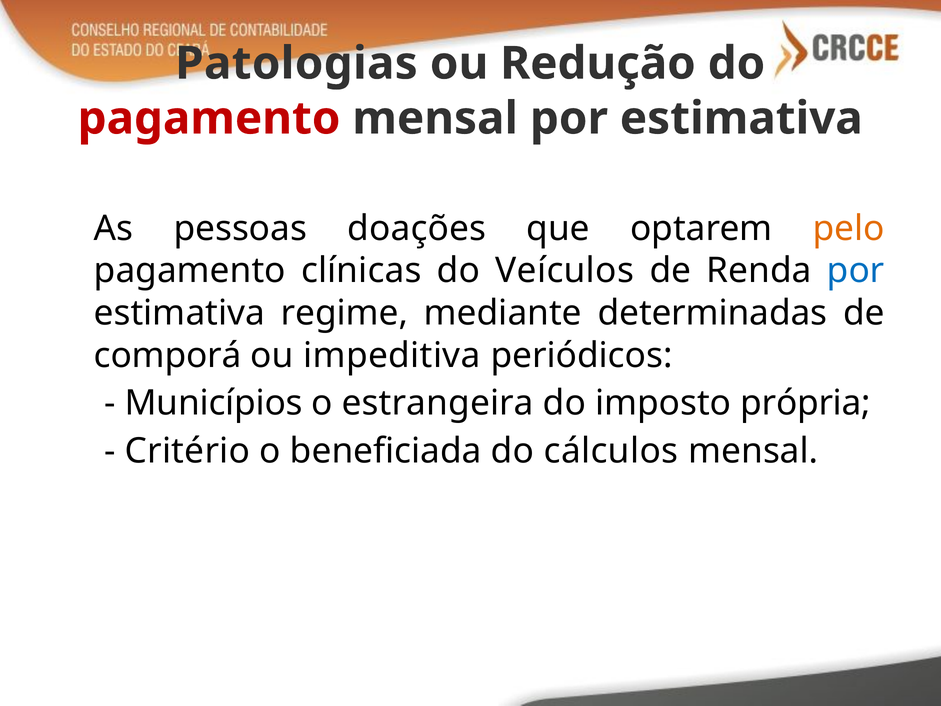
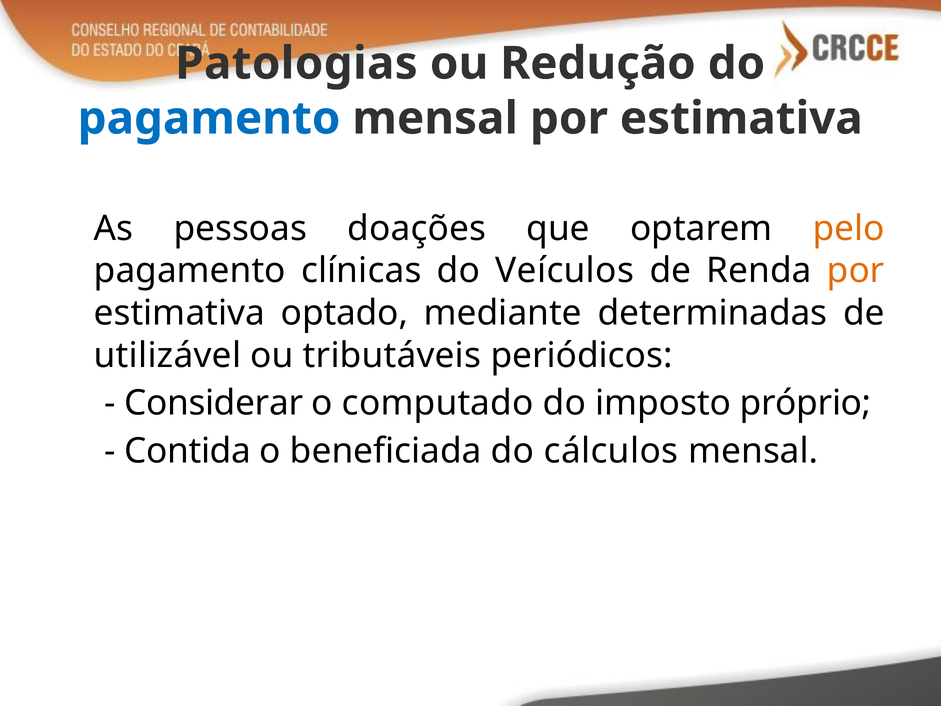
pagamento at (209, 118) colour: red -> blue
por at (856, 271) colour: blue -> orange
regime: regime -> optado
comporá: comporá -> utilizável
impeditiva: impeditiva -> tributáveis
Municípios: Municípios -> Considerar
estrangeira: estrangeira -> computado
própria: própria -> próprio
Critério: Critério -> Contida
